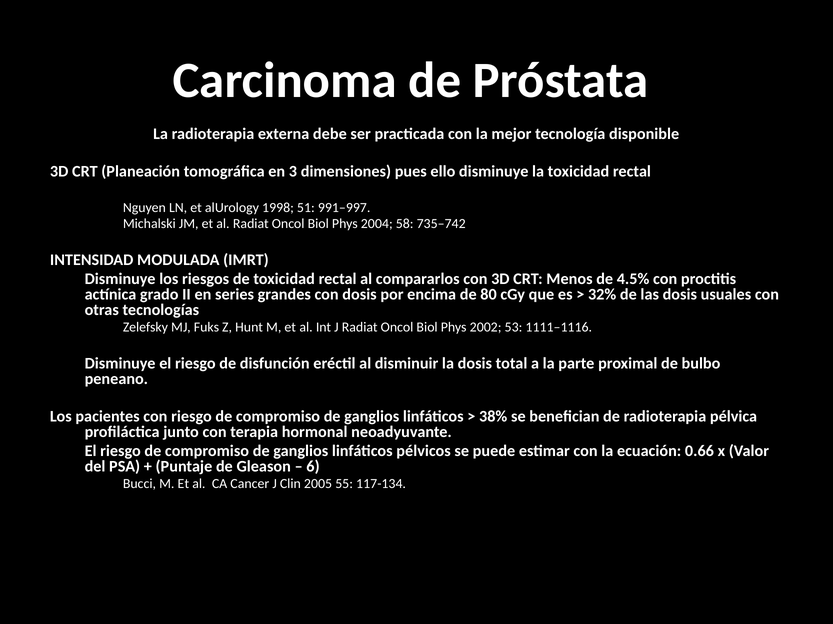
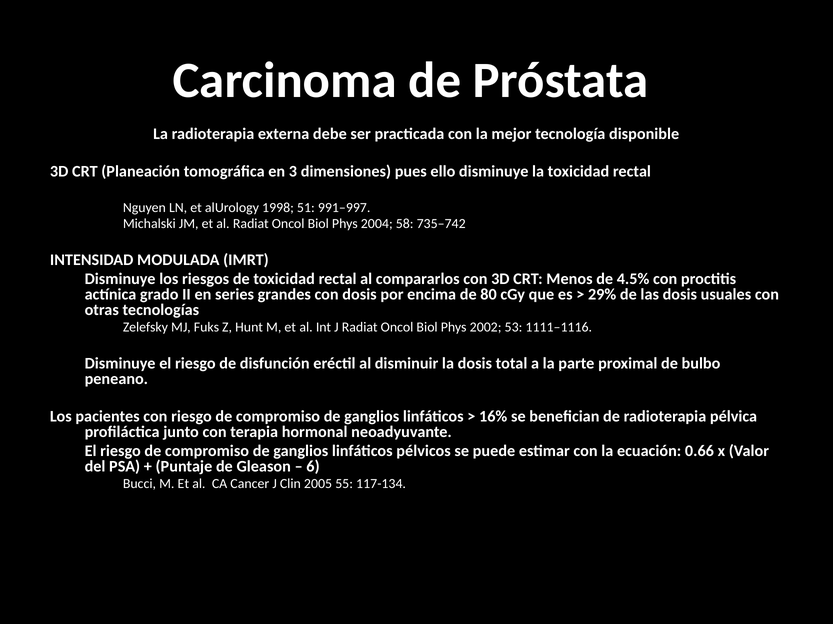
32%: 32% -> 29%
38%: 38% -> 16%
